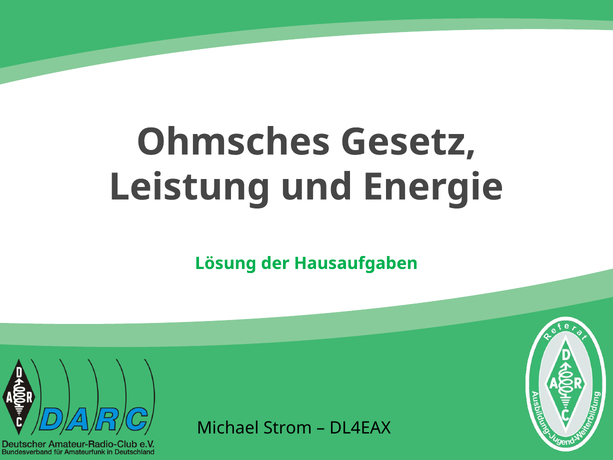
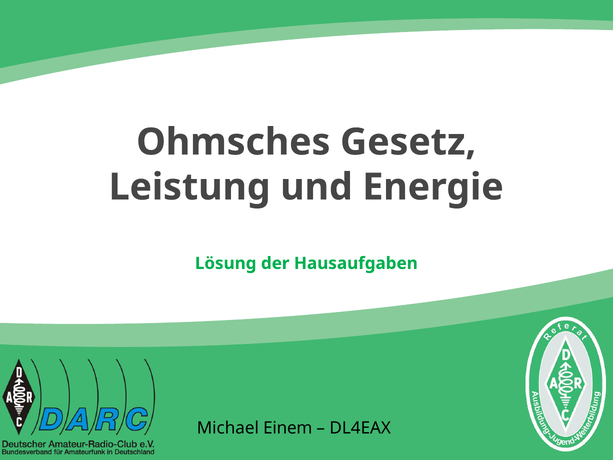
Strom: Strom -> Einem
